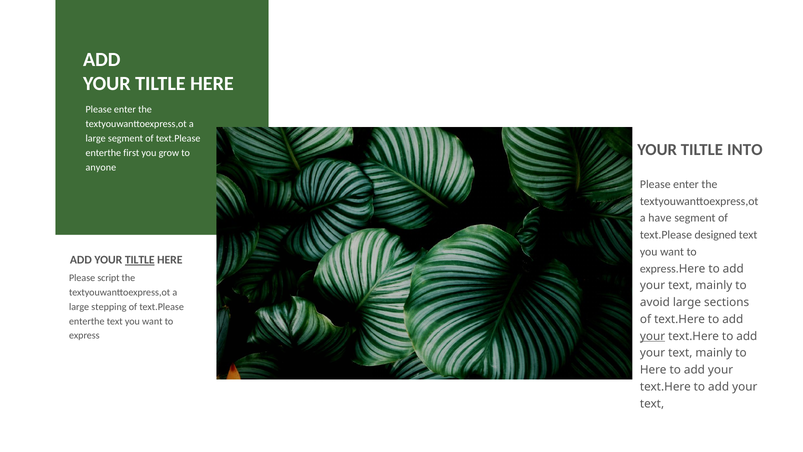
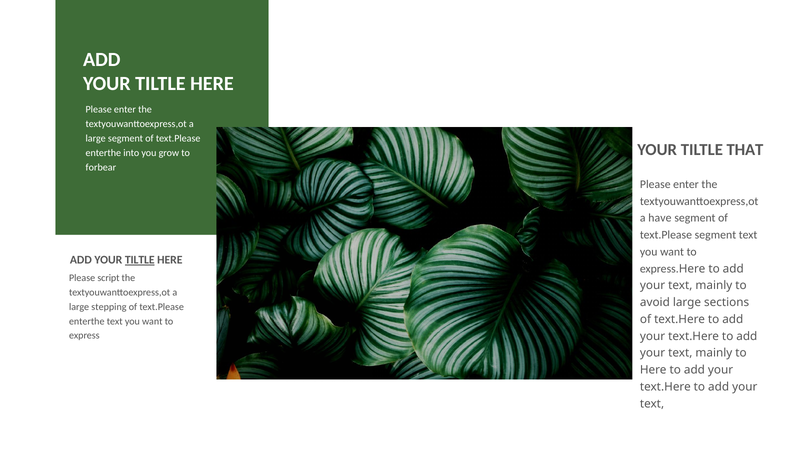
INTO: INTO -> THAT
first: first -> into
anyone: anyone -> forbear
text.Please designed: designed -> segment
your at (653, 336) underline: present -> none
